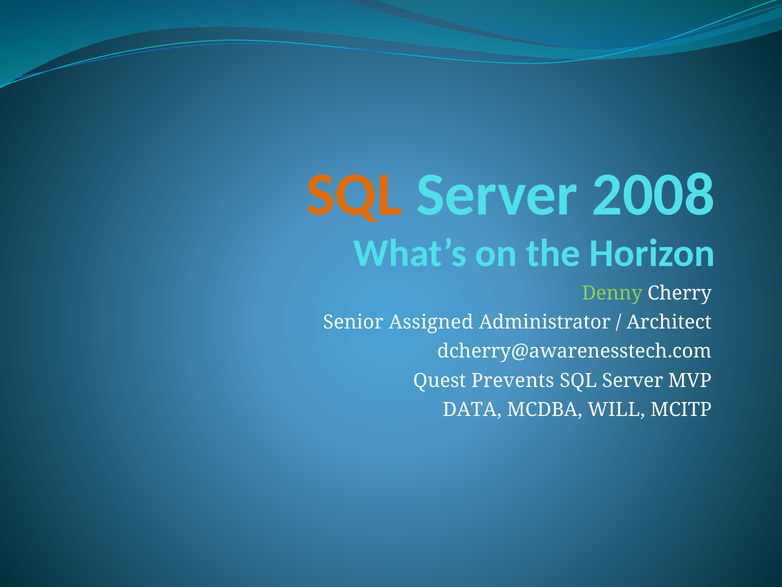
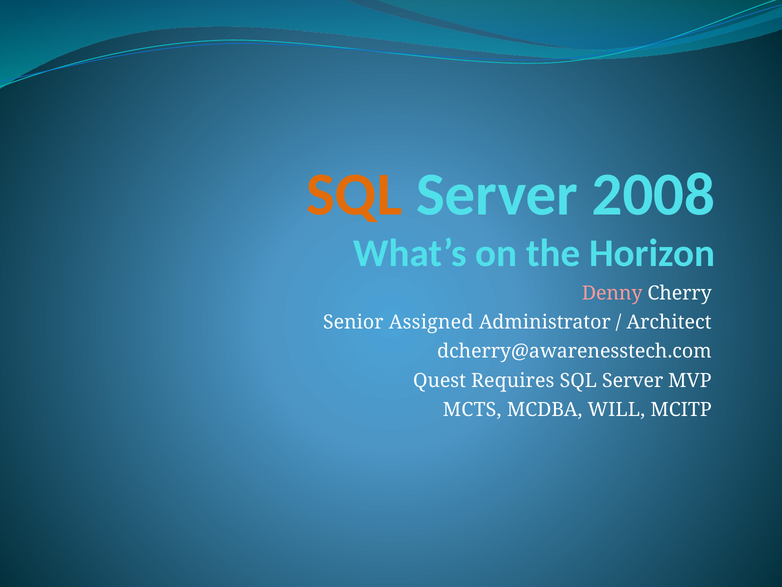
Denny colour: light green -> pink
Prevents: Prevents -> Requires
DATA: DATA -> MCTS
